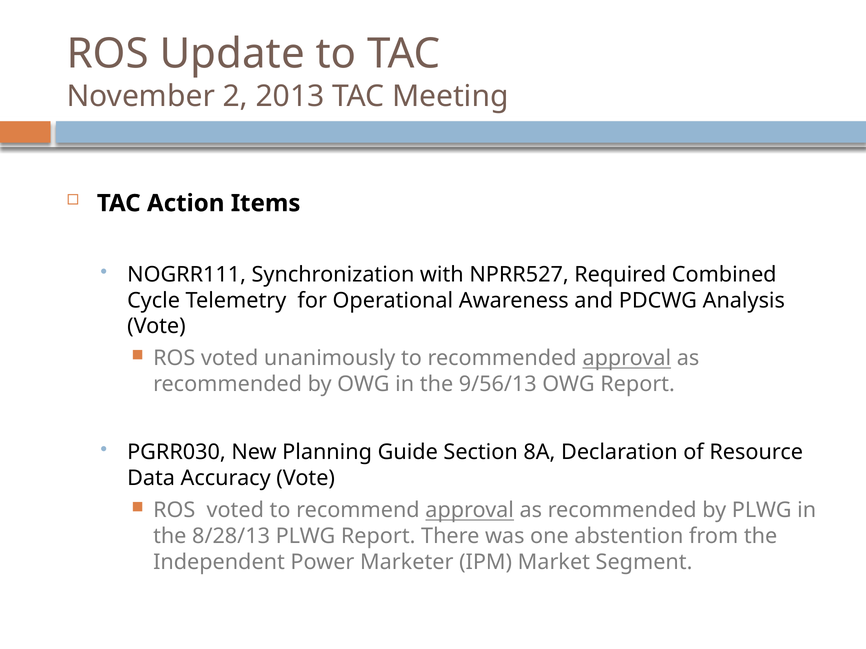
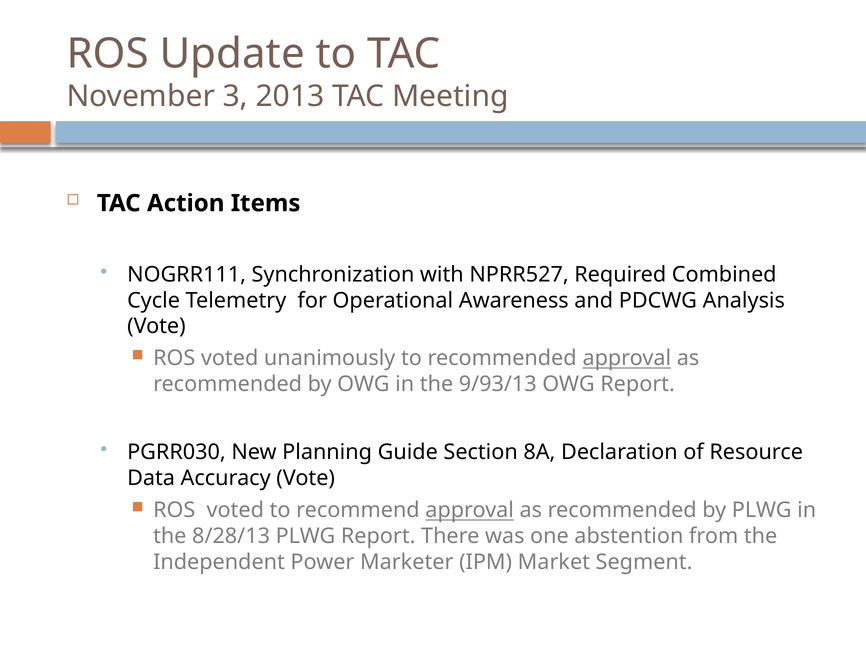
2: 2 -> 3
9/56/13: 9/56/13 -> 9/93/13
